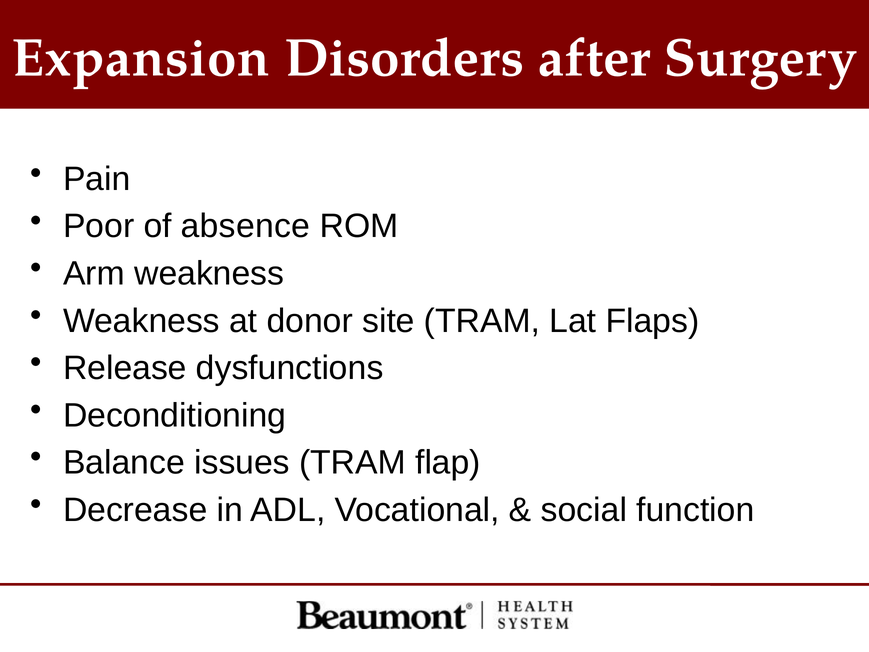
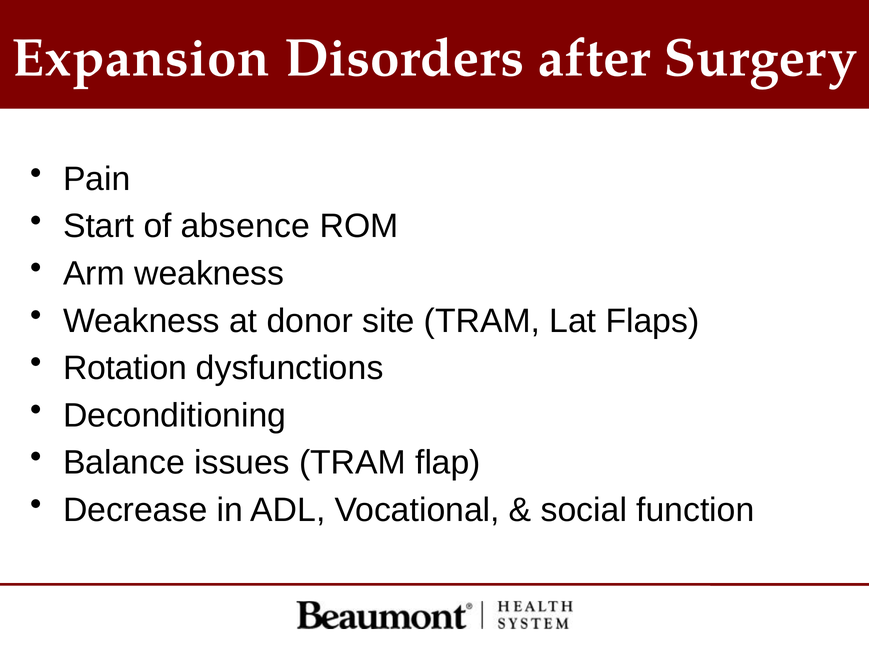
Poor: Poor -> Start
Release: Release -> Rotation
